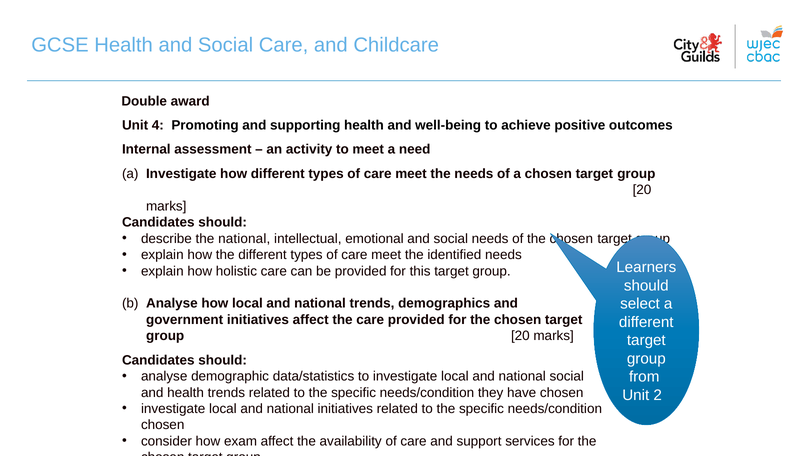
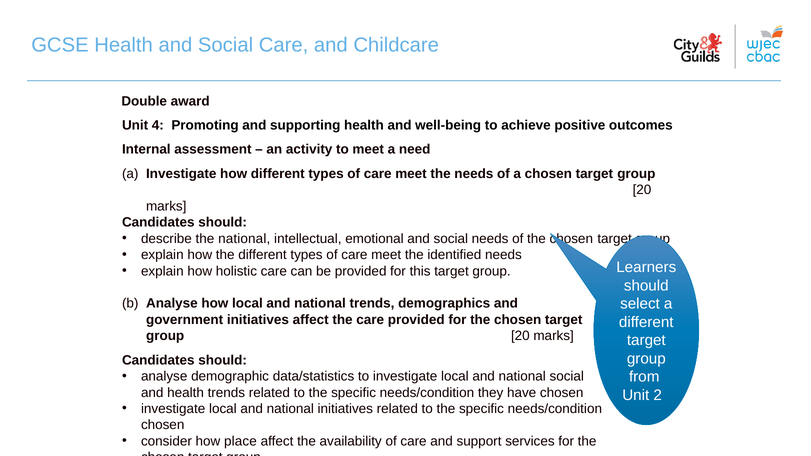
exam: exam -> place
